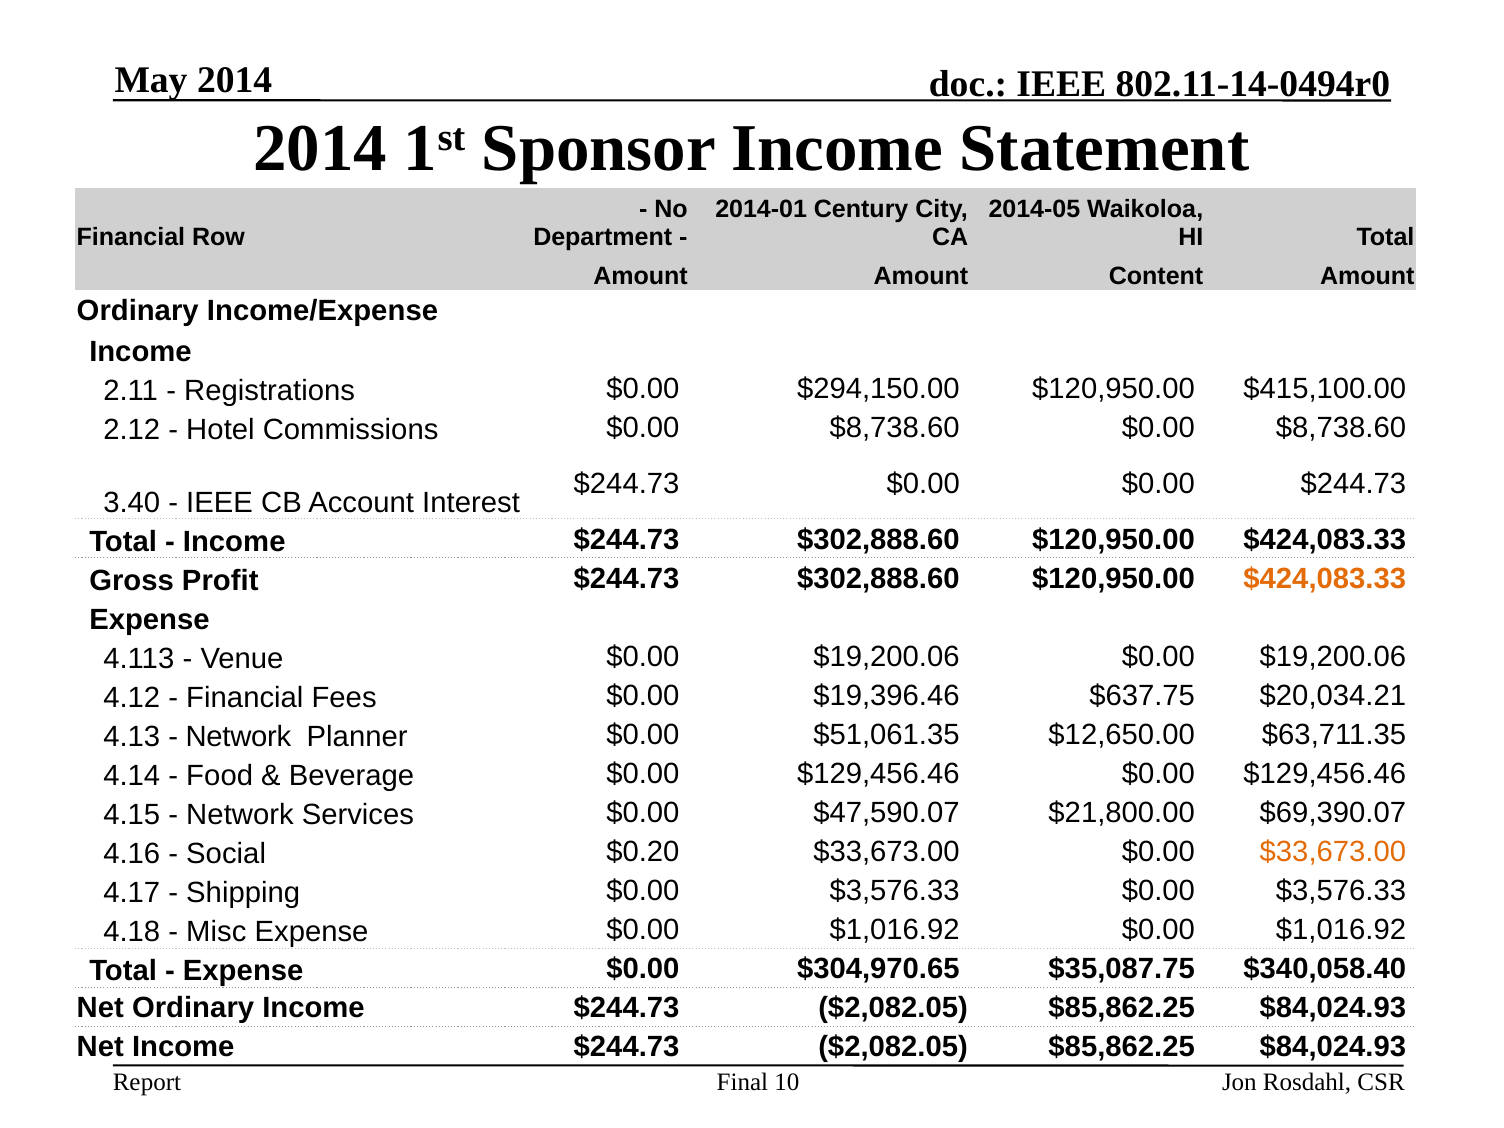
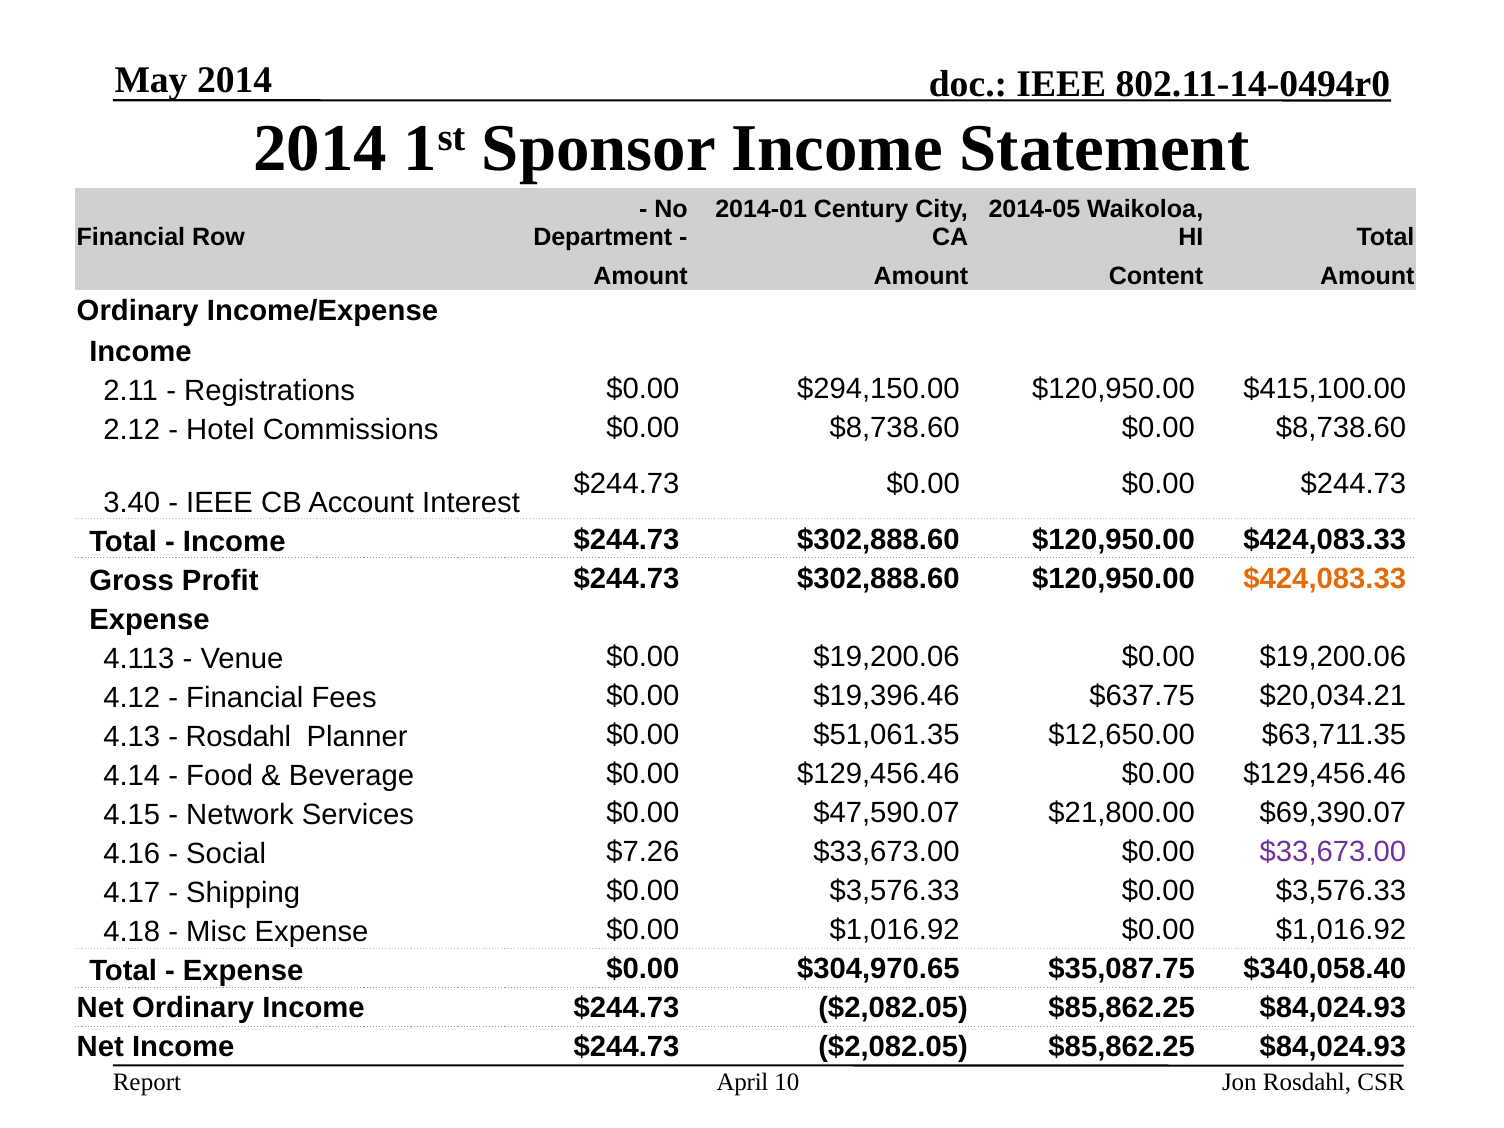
Network at (238, 737): Network -> Rosdahl
$0.20: $0.20 -> $7.26
$33,673.00 at (1333, 852) colour: orange -> purple
Final: Final -> April
